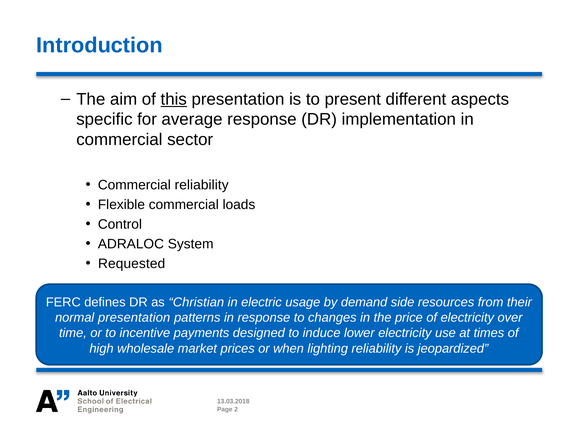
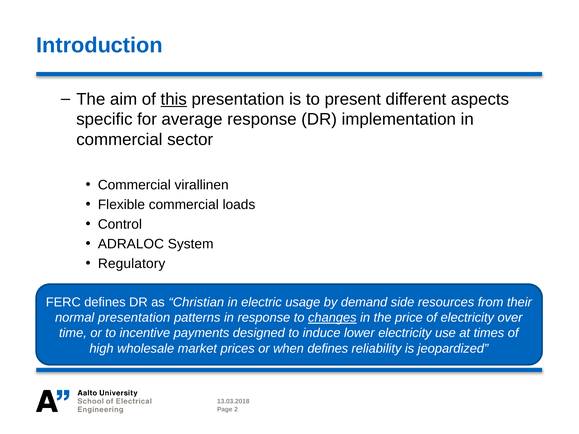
Commercial reliability: reliability -> virallinen
Requested: Requested -> Regulatory
changes underline: none -> present
when lighting: lighting -> defines
